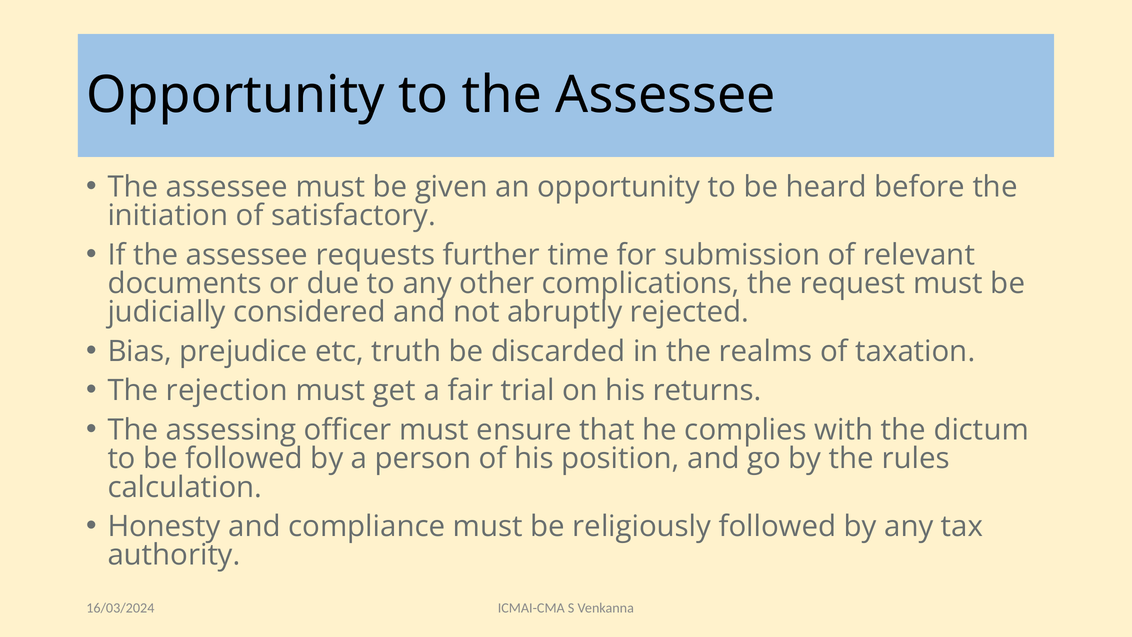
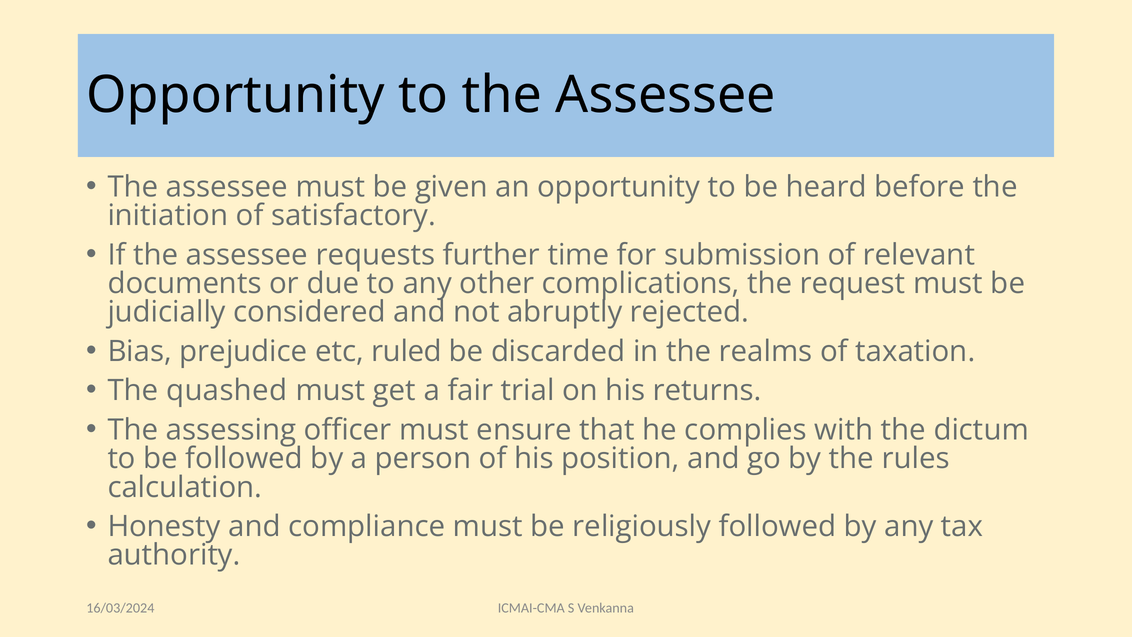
truth: truth -> ruled
rejection: rejection -> quashed
